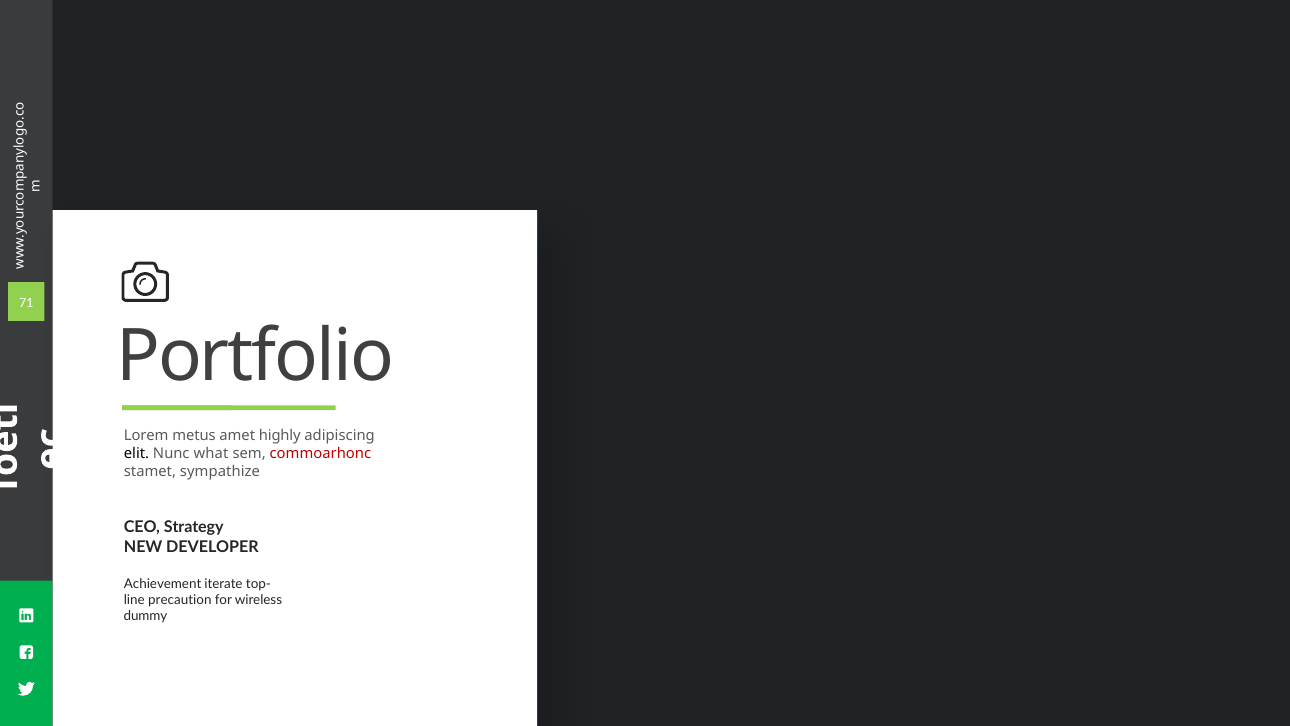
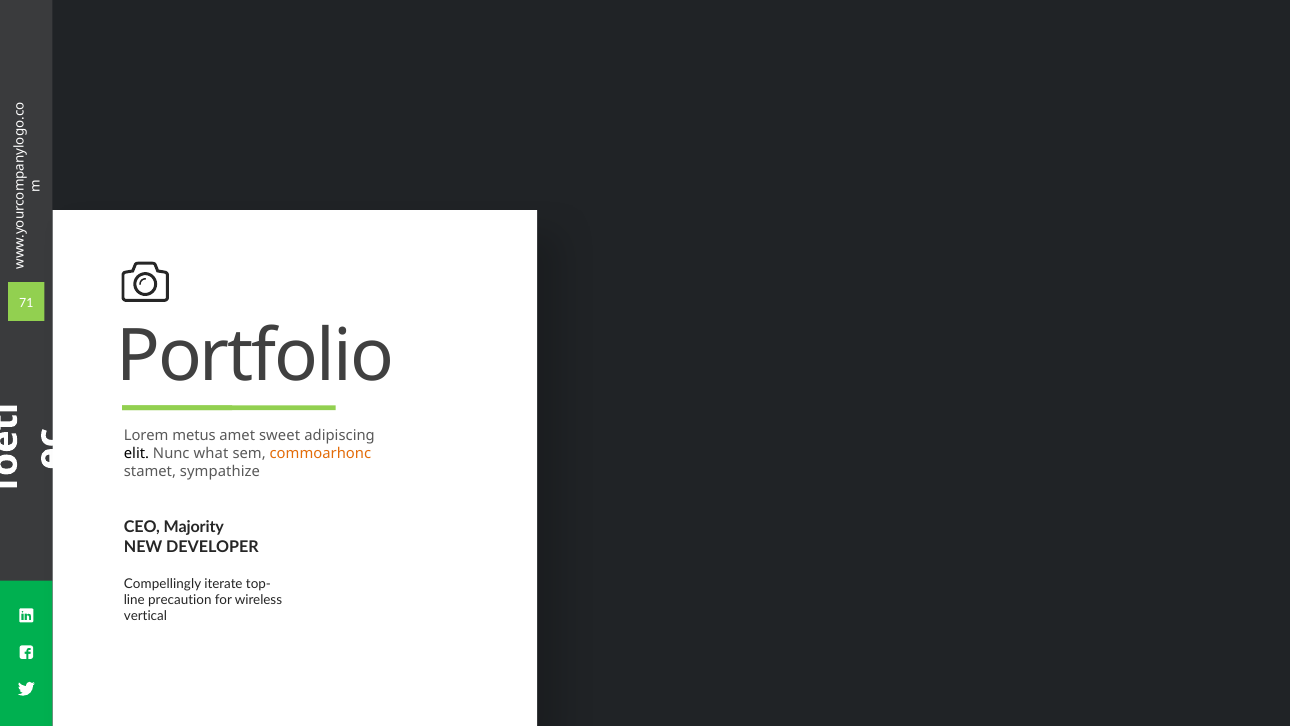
highly: highly -> sweet
commoarhonc colour: red -> orange
Strategy: Strategy -> Majority
Achievement: Achievement -> Compellingly
dummy: dummy -> vertical
